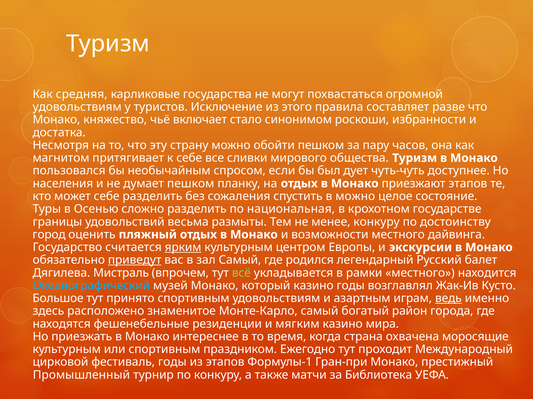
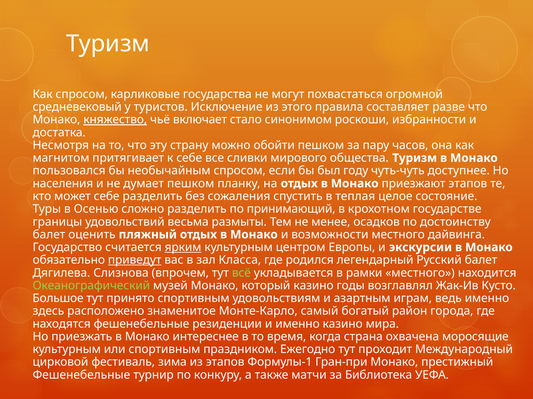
Как средняя: средняя -> спросом
удовольствиям at (77, 107): удовольствиям -> средневековый
княжество underline: none -> present
дует: дует -> году
в можно: можно -> теплая
национальная: национальная -> принимающий
менее конкуру: конкуру -> осадков
город at (49, 235): город -> балет
зал Самый: Самый -> Класса
Мистраль: Мистраль -> Слизнова
Океанографический colour: light blue -> light green
ведь underline: present -> none
и мягким: мягким -> именно
фестиваль годы: годы -> зима
Промышленный at (81, 376): Промышленный -> Фешенебельные
